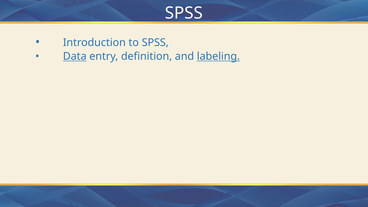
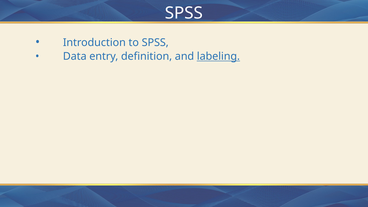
Data underline: present -> none
